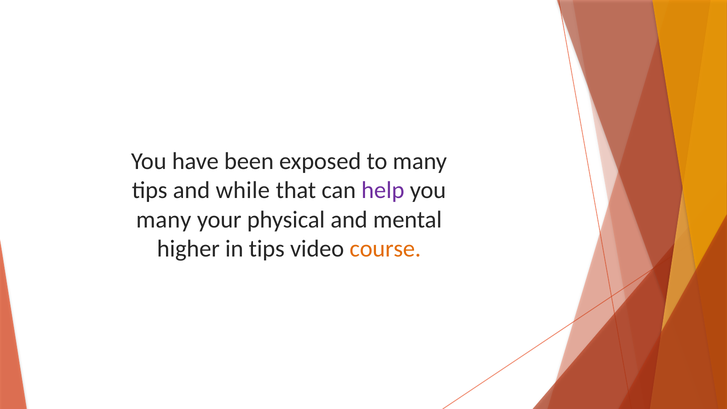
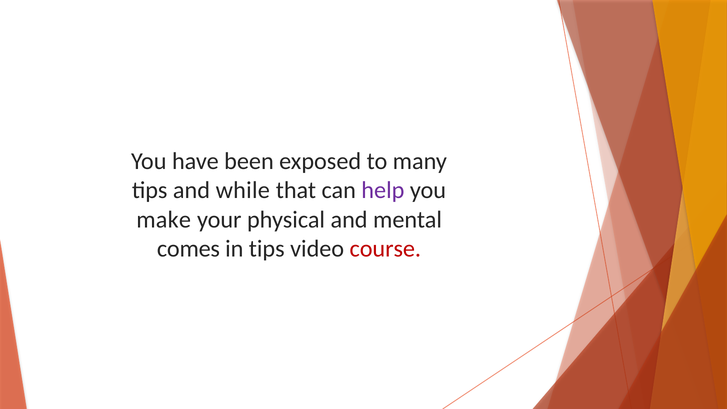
many at (164, 220): many -> make
higher: higher -> comes
course colour: orange -> red
